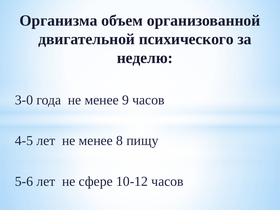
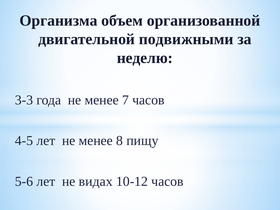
психического: психического -> подвижными
3-0: 3-0 -> 3-3
9: 9 -> 7
сфере: сфере -> видах
